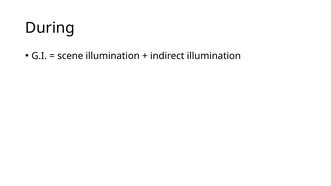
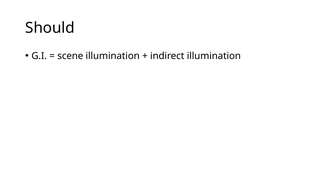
During: During -> Should
